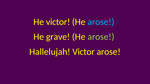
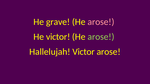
He victor: victor -> grave
arose at (101, 22) colour: light blue -> pink
He grave: grave -> victor
